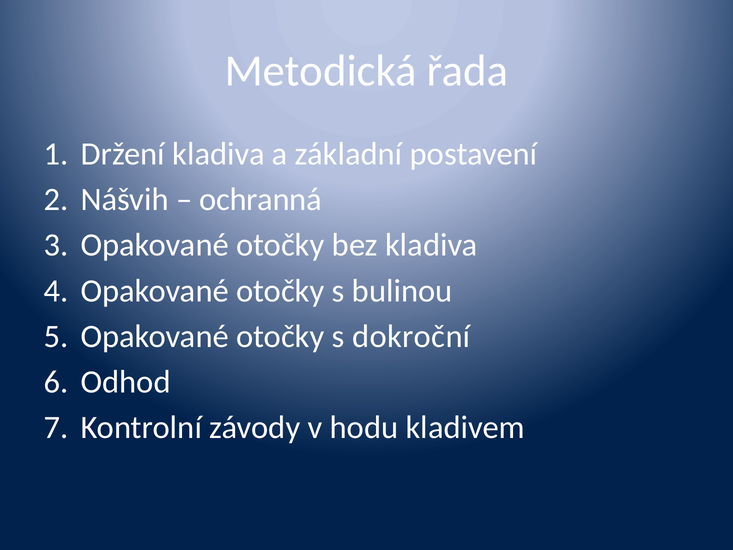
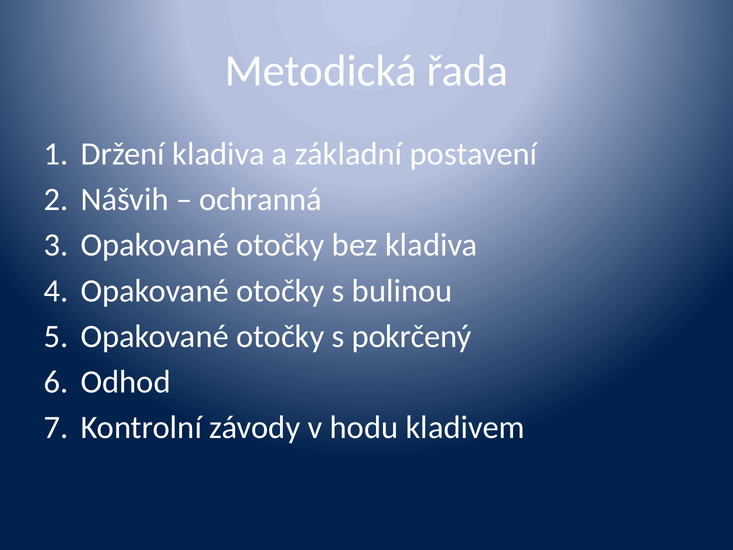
dokroční: dokroční -> pokrčený
